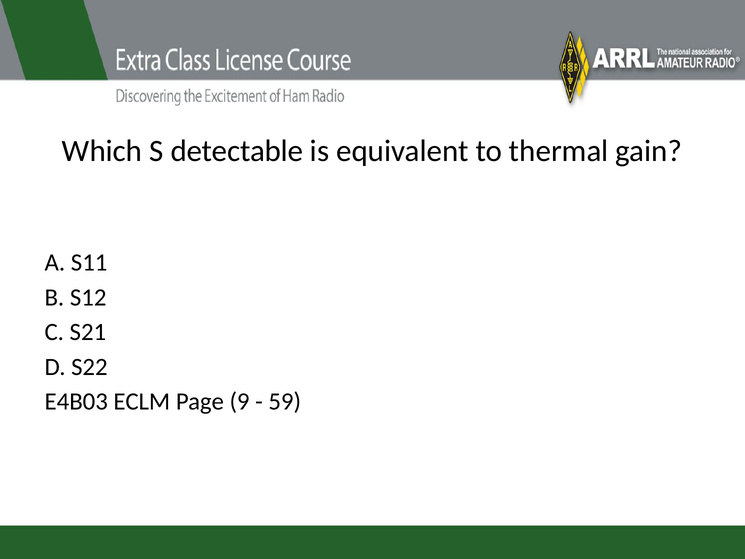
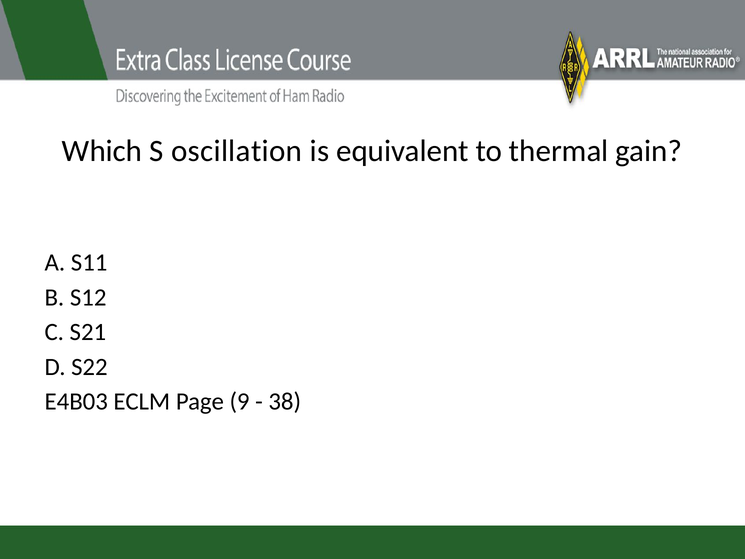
detectable: detectable -> oscillation
59: 59 -> 38
